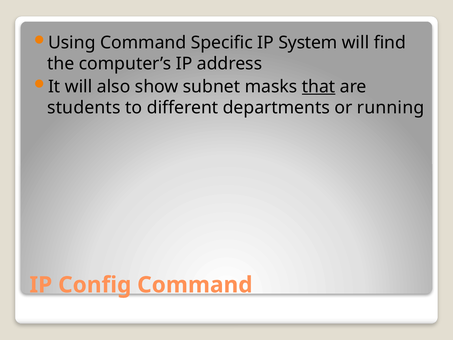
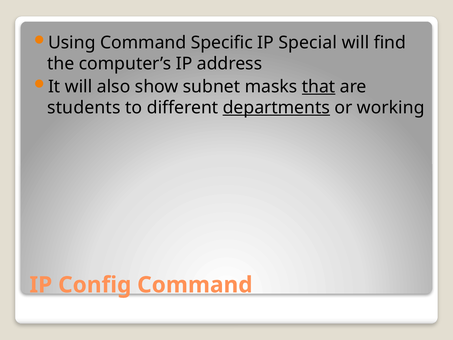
System: System -> Special
departments underline: none -> present
running: running -> working
